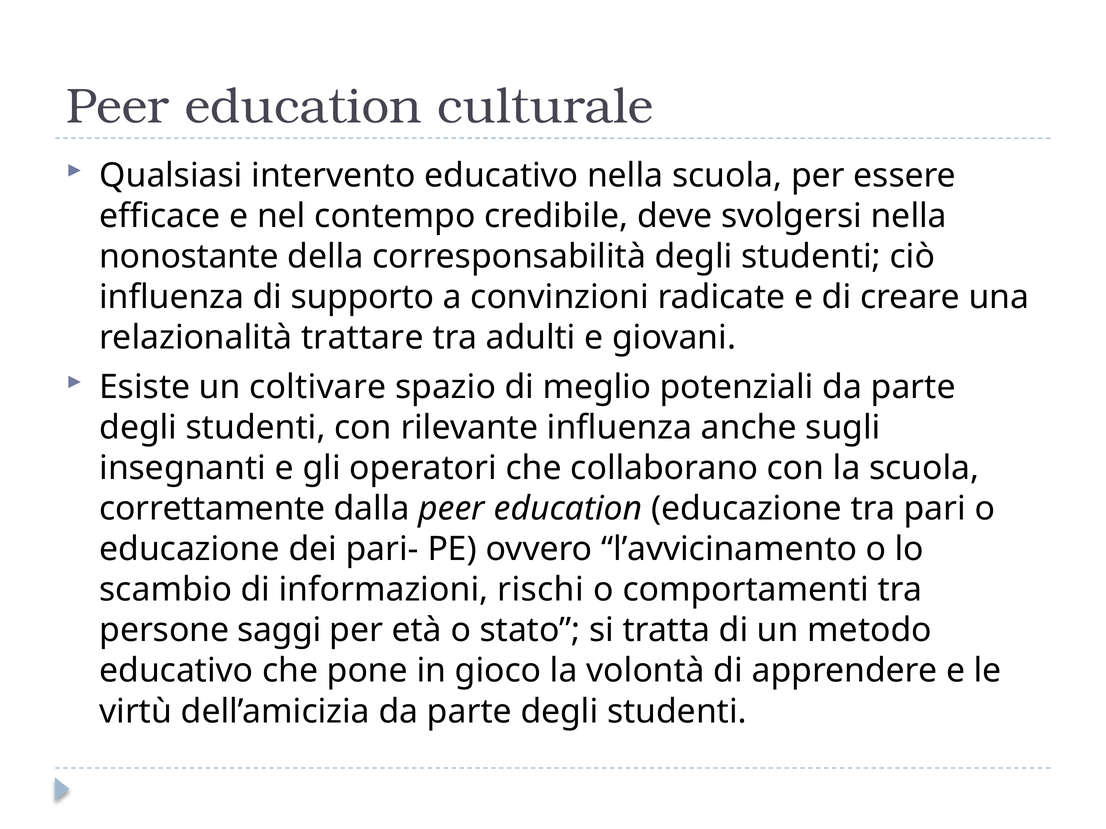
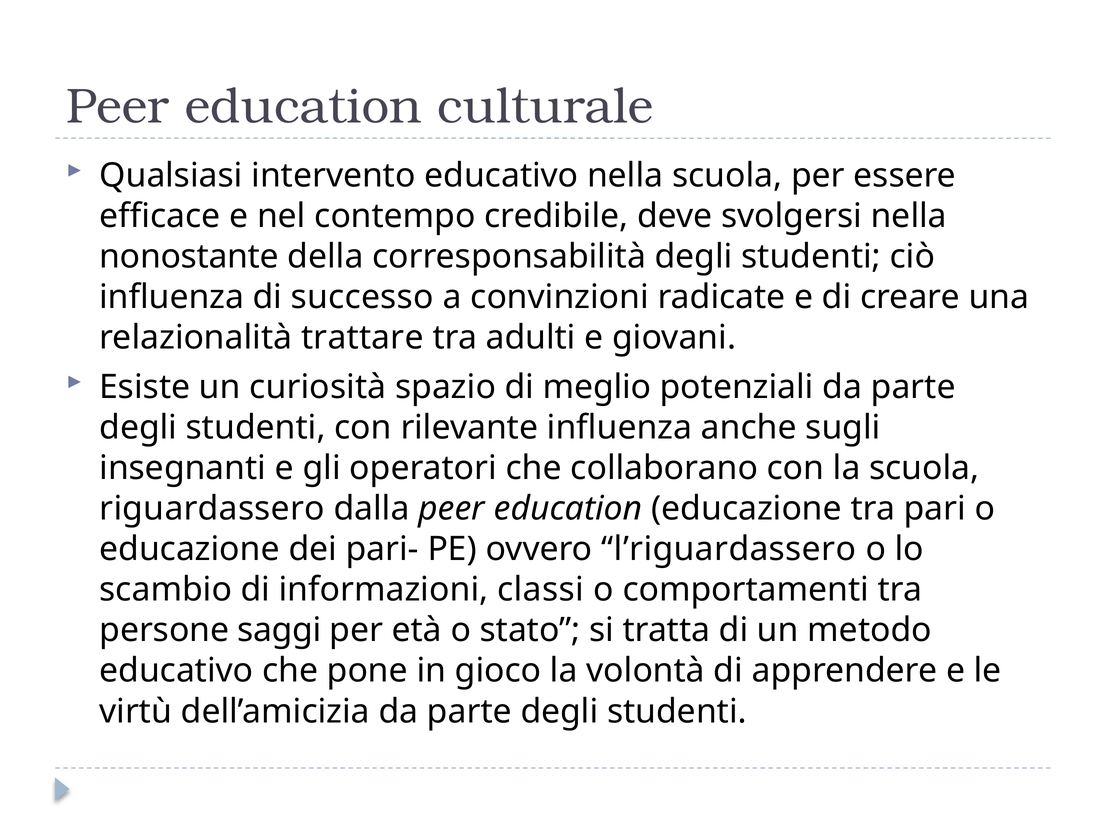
supporto: supporto -> successo
coltivare: coltivare -> curiosità
correttamente: correttamente -> riguardassero
l’avvicinamento: l’avvicinamento -> l’riguardassero
rischi: rischi -> classi
